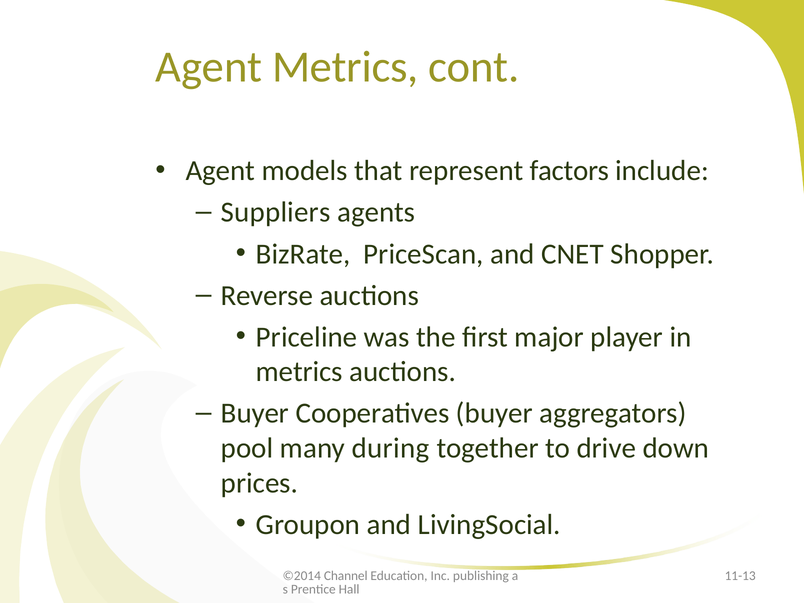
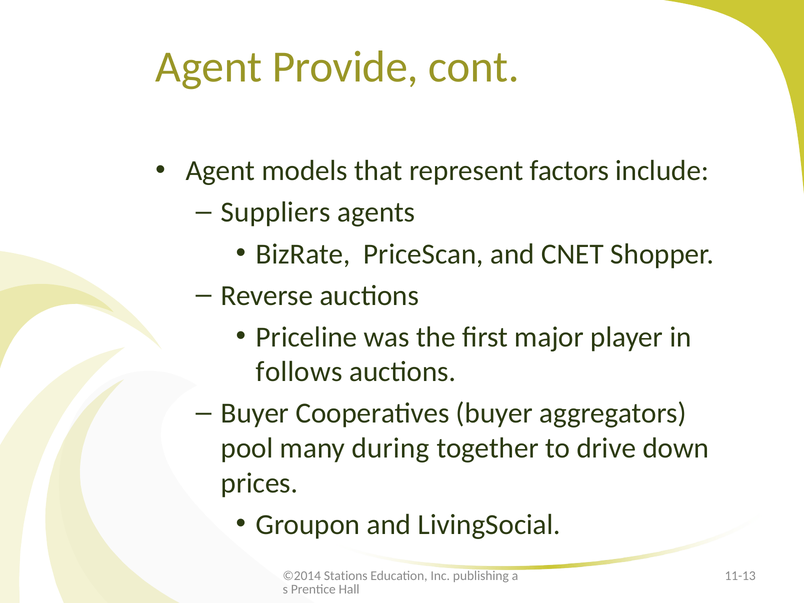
Agent Metrics: Metrics -> Provide
metrics at (299, 372): metrics -> follows
Channel: Channel -> Stations
